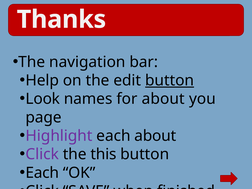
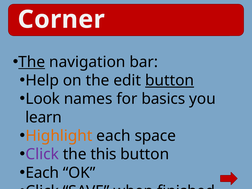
Thanks: Thanks -> Corner
The at (32, 62) underline: none -> present
for about: about -> basics
page: page -> learn
Highlight colour: purple -> orange
each about: about -> space
